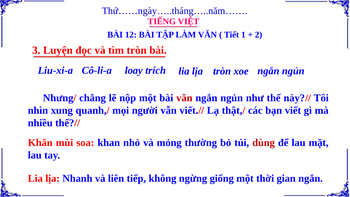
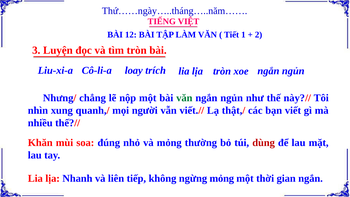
văn at (184, 98) colour: red -> green
khan: khan -> đúng
ngừng giống: giống -> mỏng
